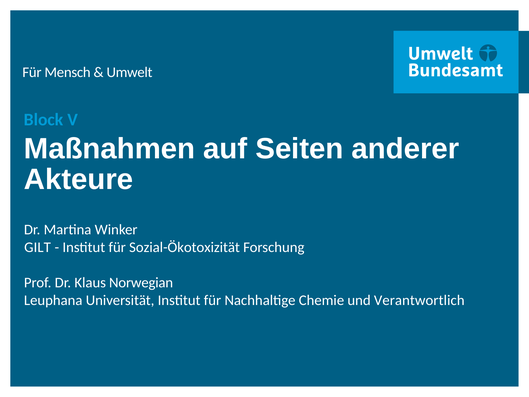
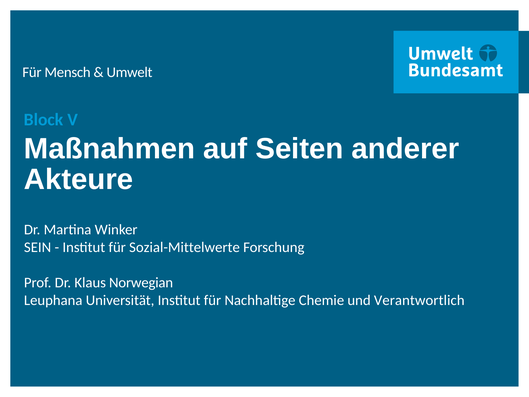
GILT: GILT -> SEIN
Sozial-Ökotoxizität: Sozial-Ökotoxizität -> Sozial-Mittelwerte
